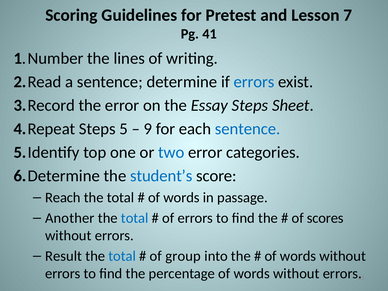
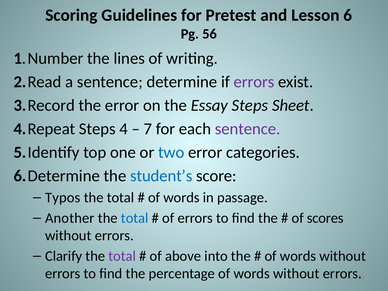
7: 7 -> 6
41: 41 -> 56
errors at (254, 82) colour: blue -> purple
5: 5 -> 4
9: 9 -> 7
sentence at (248, 129) colour: blue -> purple
Reach: Reach -> Typos
Result: Result -> Clarify
total at (122, 256) colour: blue -> purple
group: group -> above
